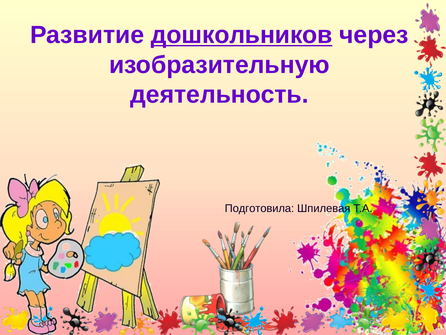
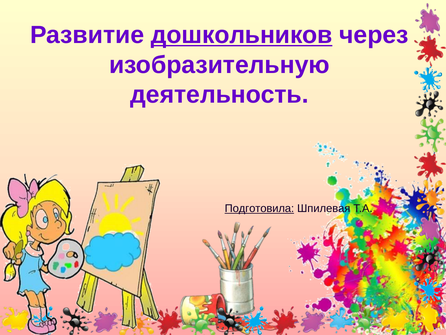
Подготовила underline: none -> present
